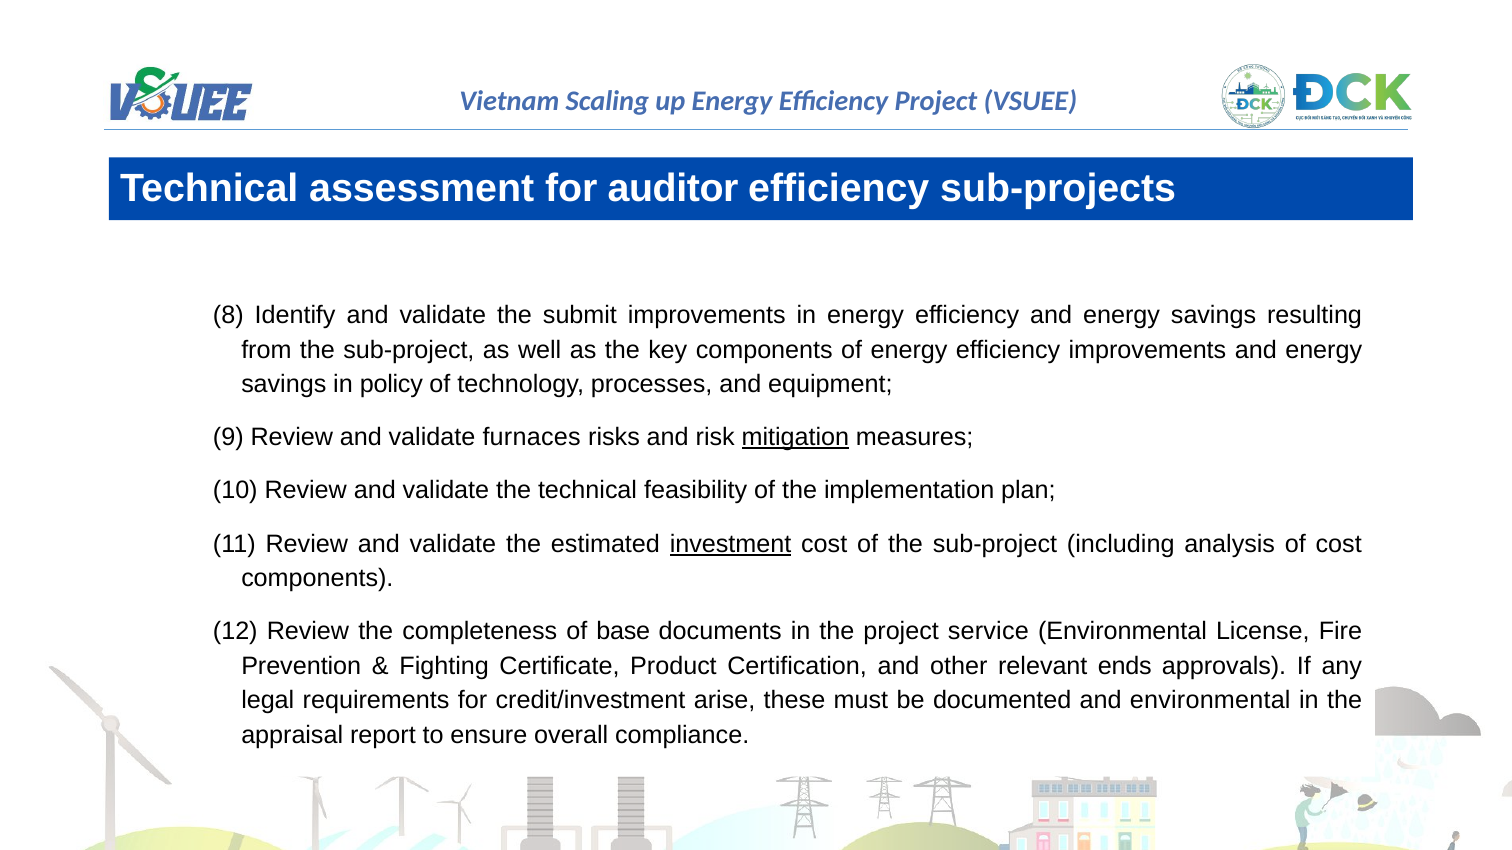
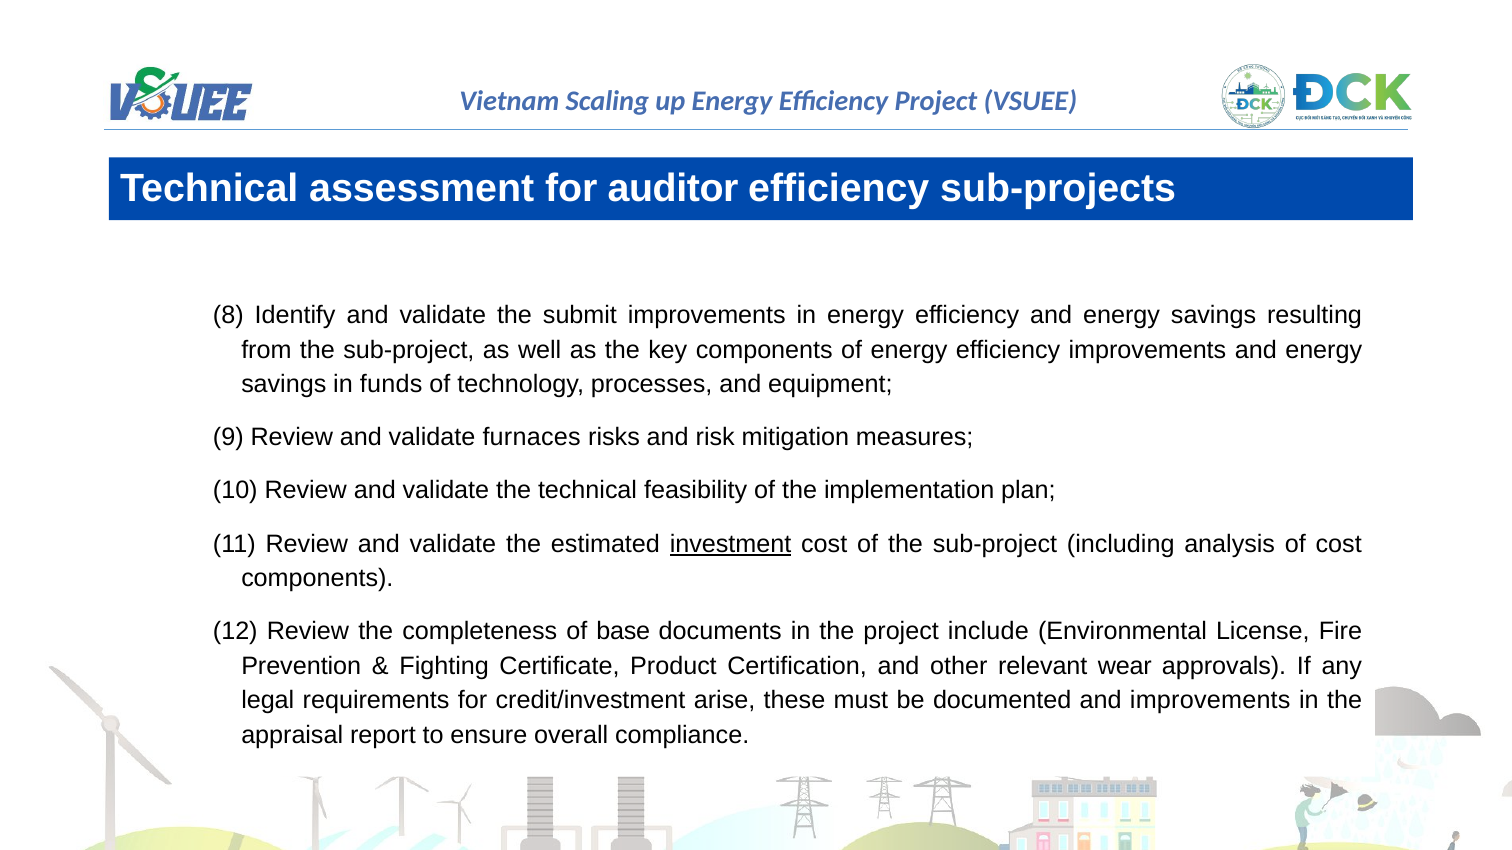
policy: policy -> funds
mitigation underline: present -> none
service: service -> include
ends: ends -> wear
and environmental: environmental -> improvements
